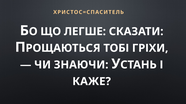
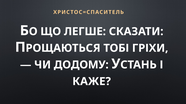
ЗНАЮЧИ: ЗНАЮЧИ -> ДОДОМУ
